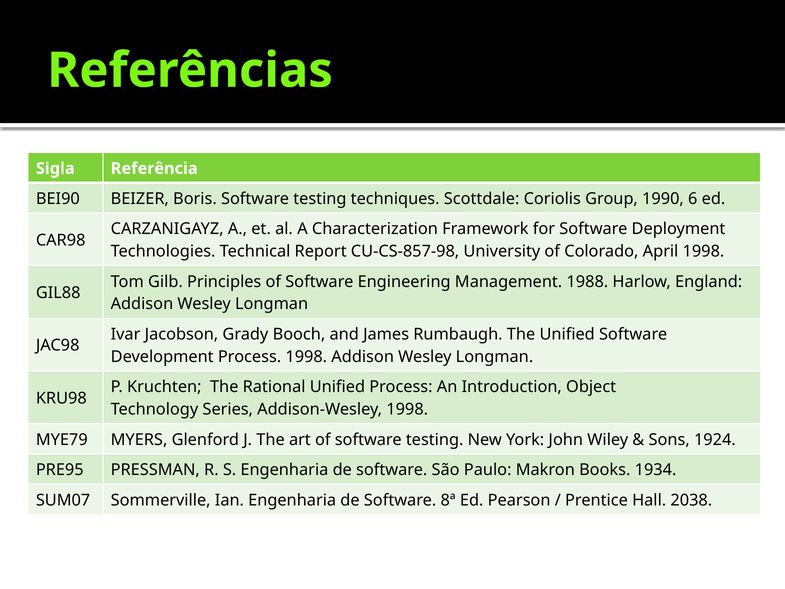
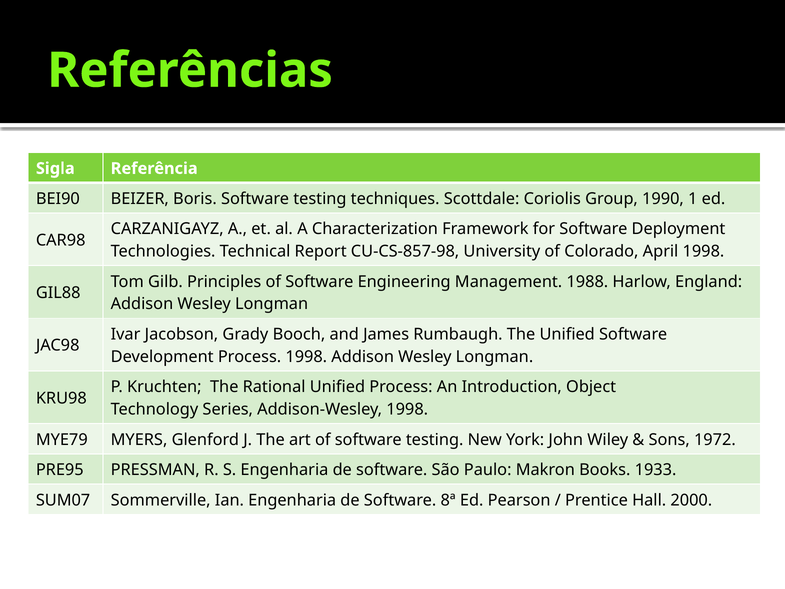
6: 6 -> 1
1924: 1924 -> 1972
1934: 1934 -> 1933
2038: 2038 -> 2000
